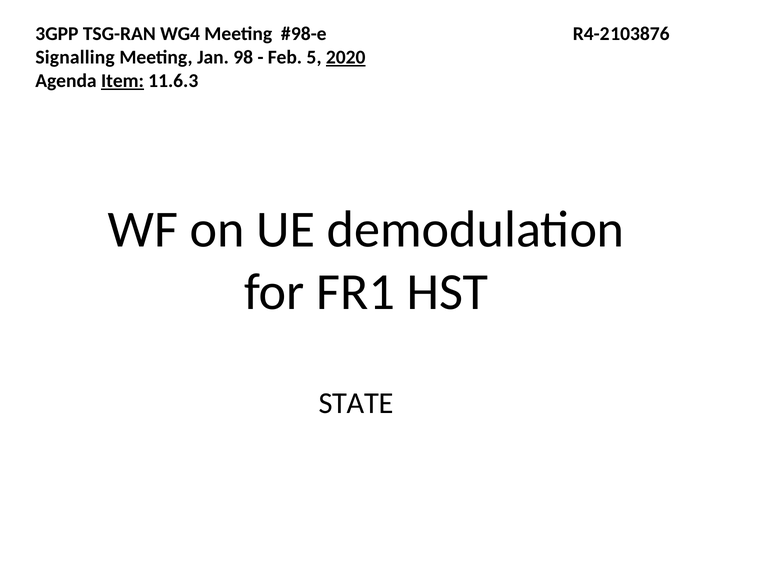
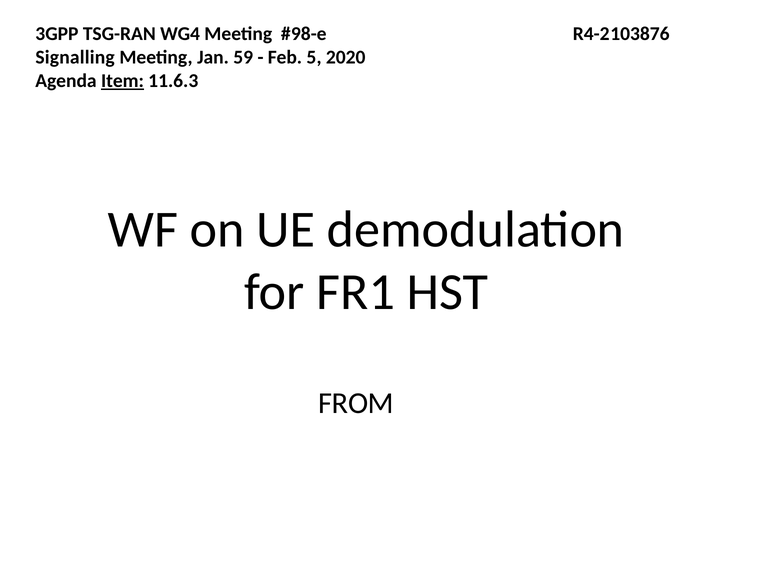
98: 98 -> 59
2020 underline: present -> none
STATE: STATE -> FROM
